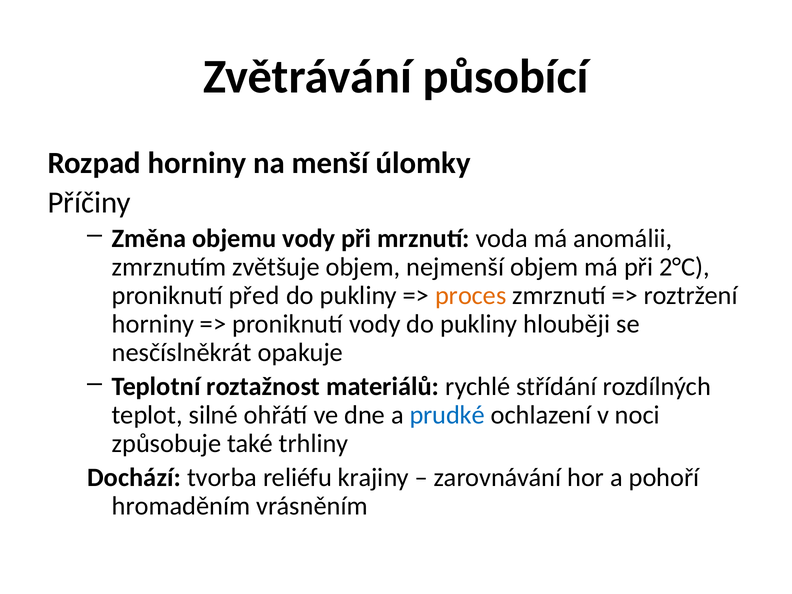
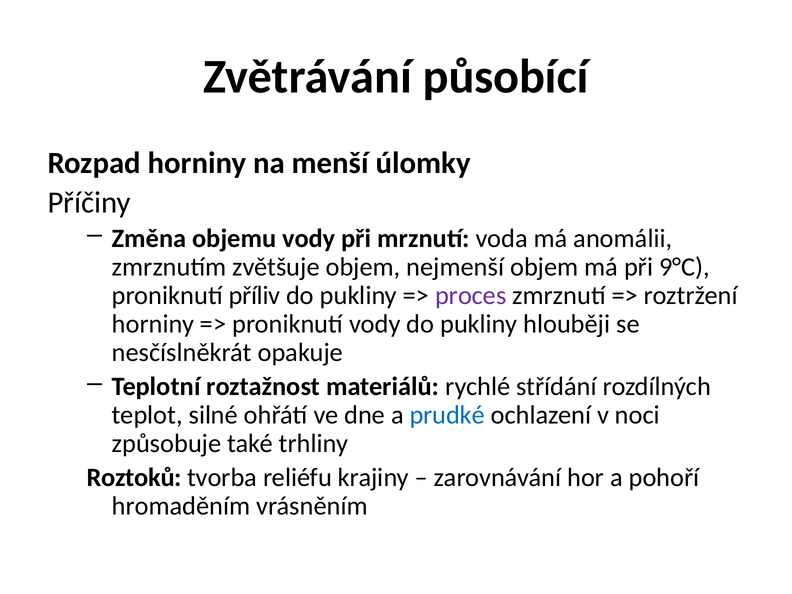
2°C: 2°C -> 9°C
před: před -> příliv
proces colour: orange -> purple
Dochází: Dochází -> Roztoků
